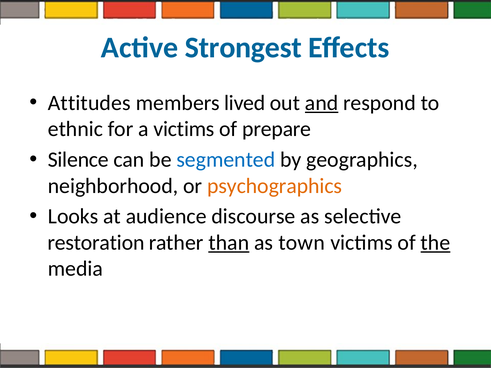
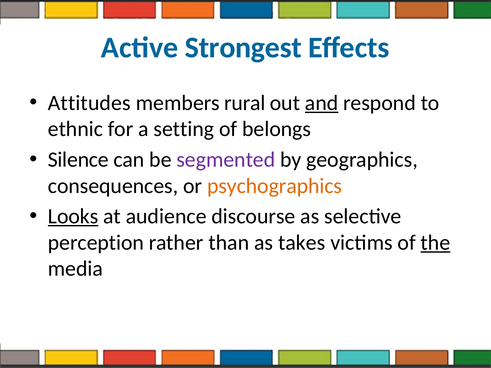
lived: lived -> rural
a victims: victims -> setting
prepare: prepare -> belongs
segmented colour: blue -> purple
neighborhood: neighborhood -> consequences
Looks underline: none -> present
restoration: restoration -> perception
than underline: present -> none
town: town -> takes
